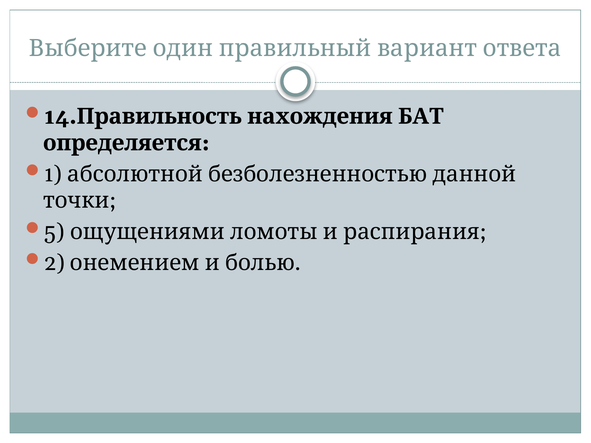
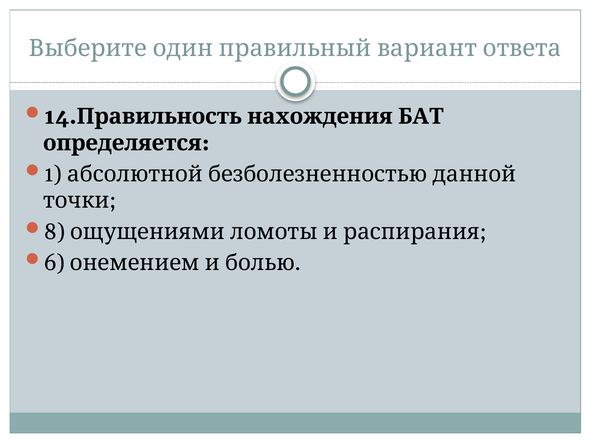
5: 5 -> 8
2: 2 -> 6
